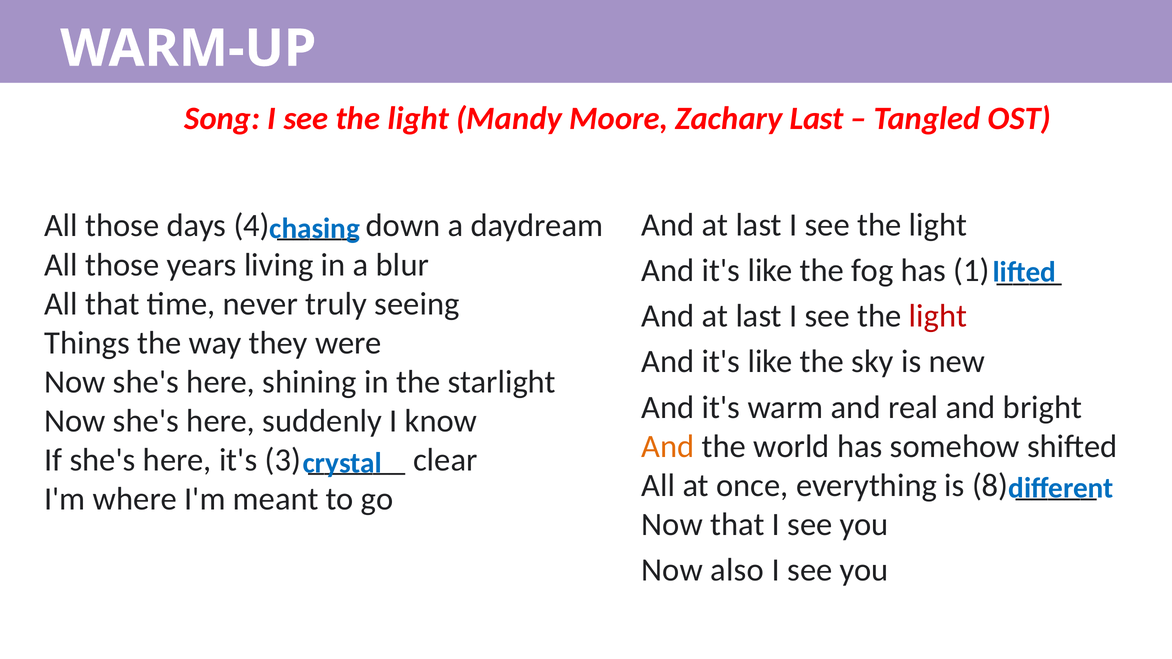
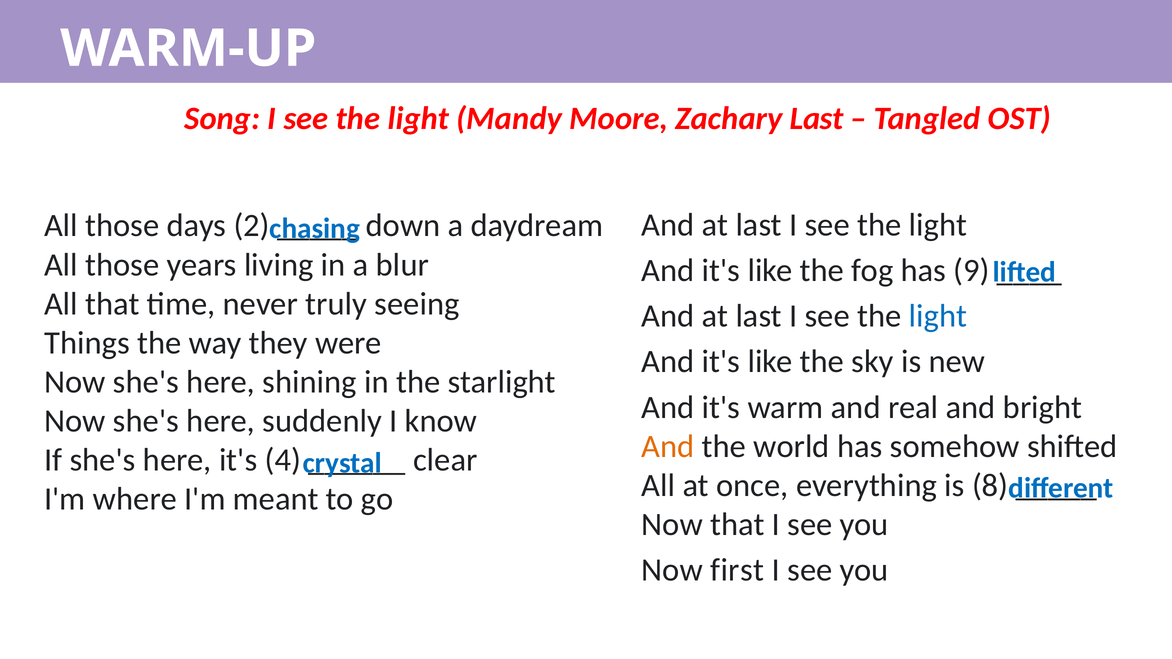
4: 4 -> 2
1: 1 -> 9
light at (938, 316) colour: red -> blue
3: 3 -> 4
also: also -> first
